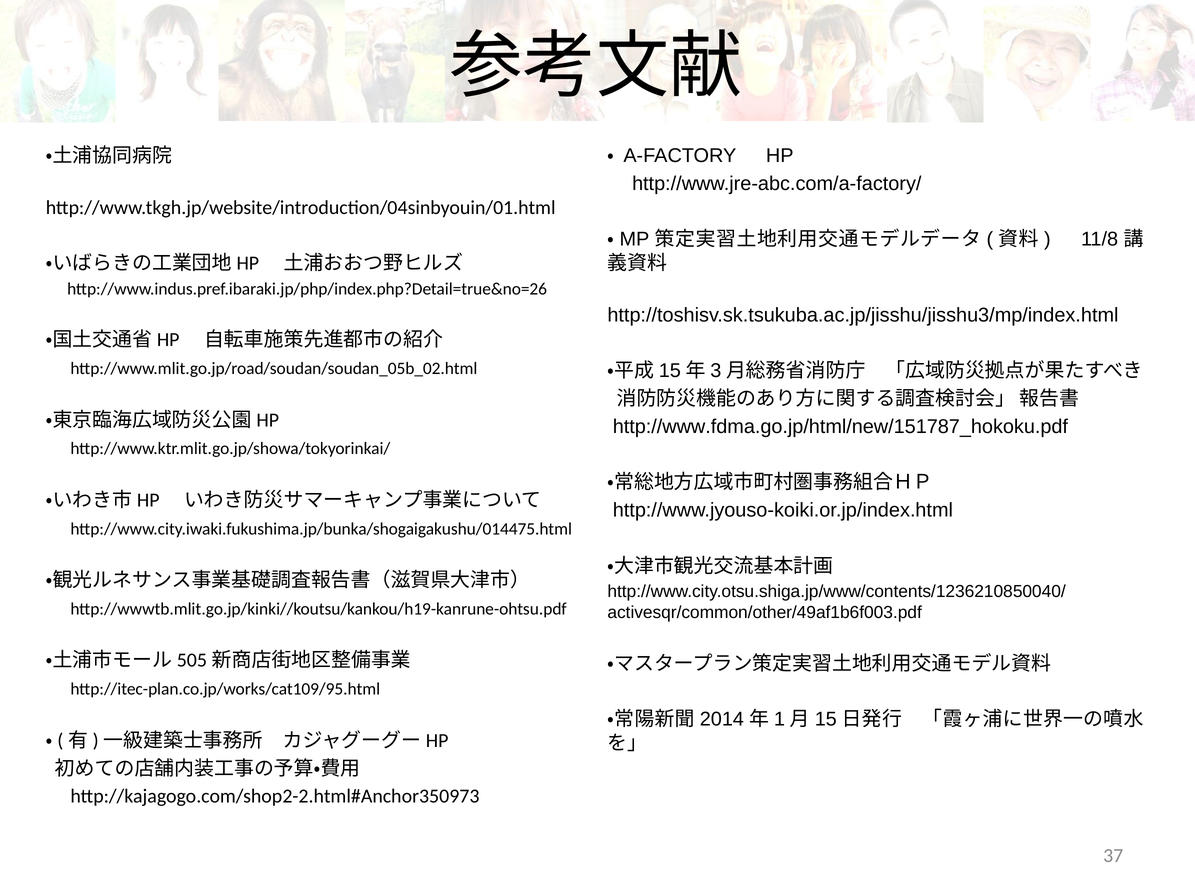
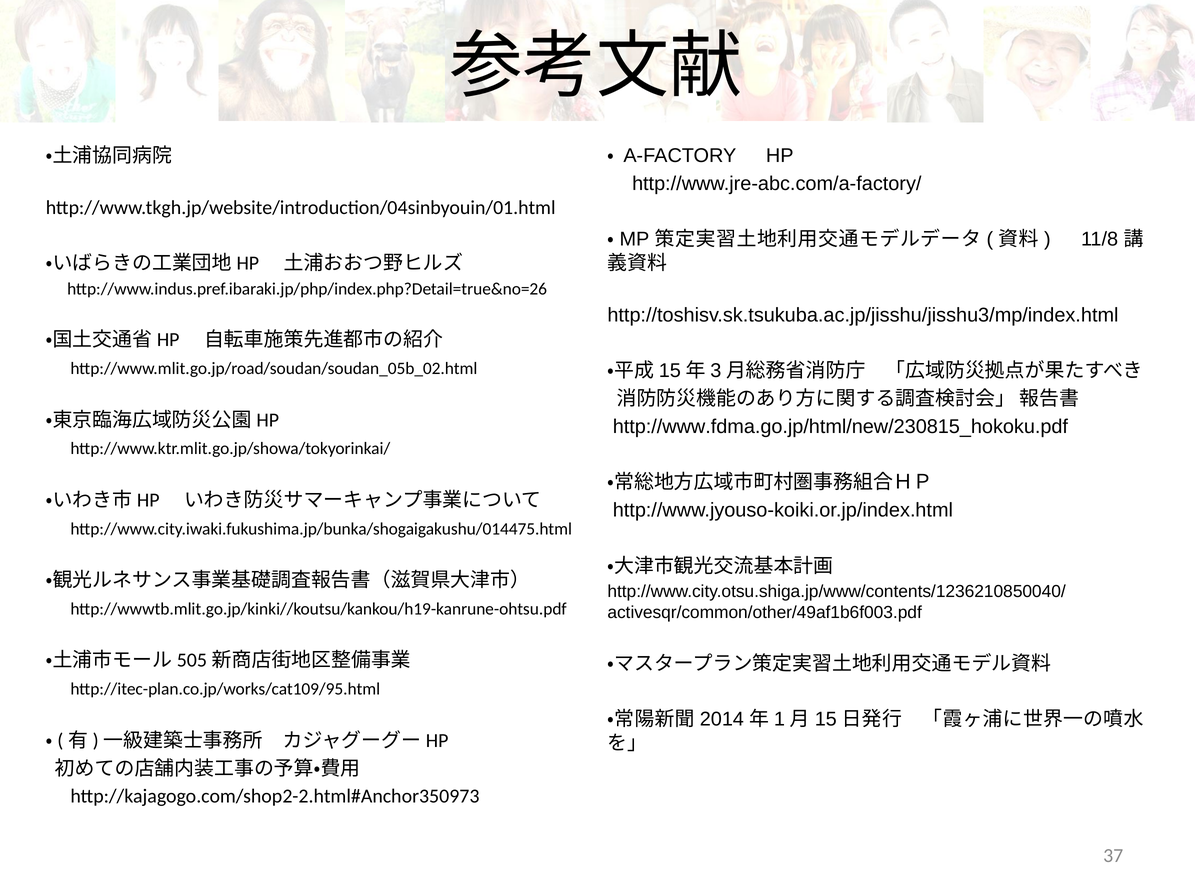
http://www.fdma.go.jp/html/new/151787_hokoku.pdf: http://www.fdma.go.jp/html/new/151787_hokoku.pdf -> http://www.fdma.go.jp/html/new/230815_hokoku.pdf
